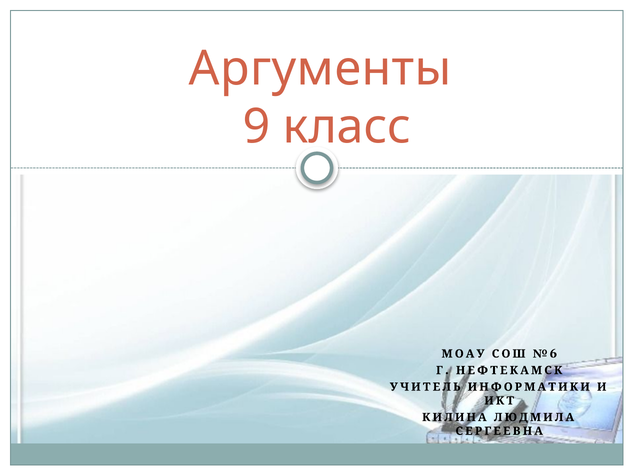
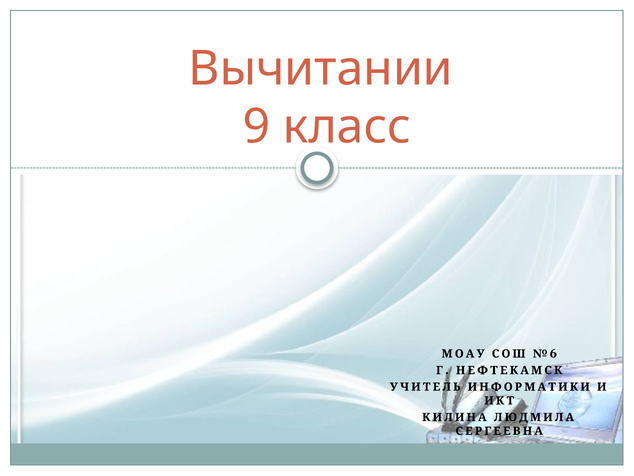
Аргументы: Аргументы -> Вычитании
